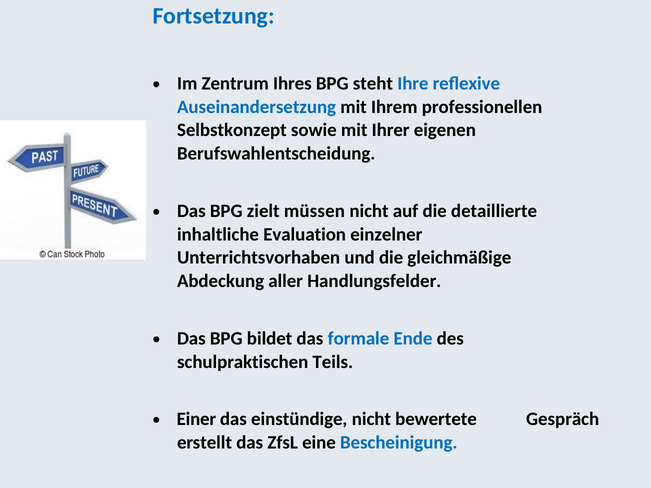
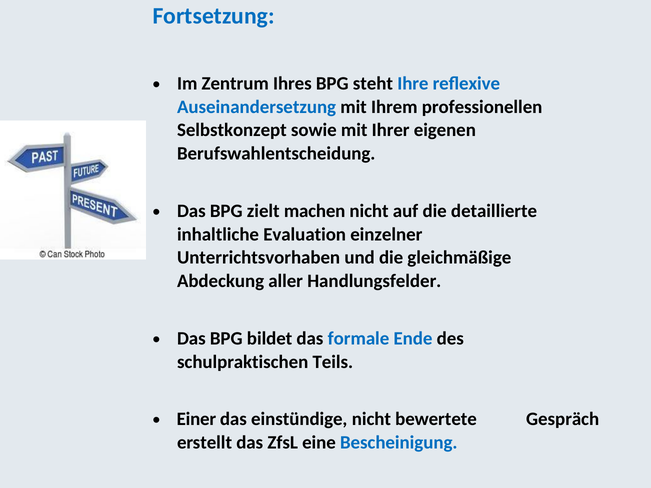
müssen: müssen -> machen
